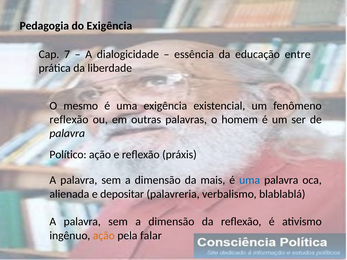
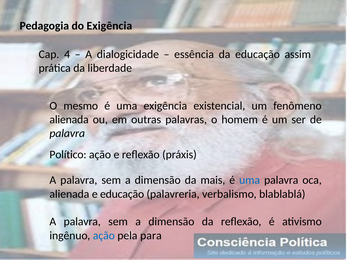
7: 7 -> 4
entre: entre -> assim
reflexão at (69, 120): reflexão -> alienada
e depositar: depositar -> educação
ação at (104, 236) colour: orange -> blue
falar: falar -> para
